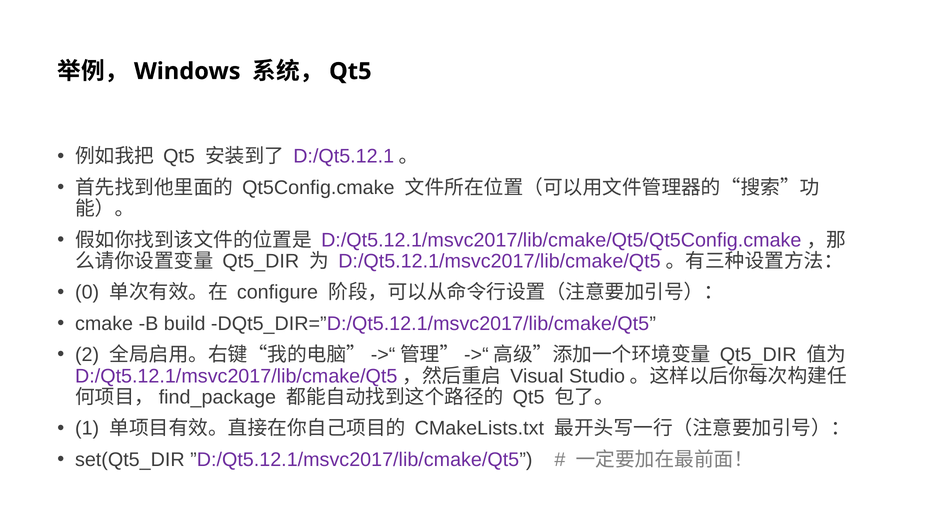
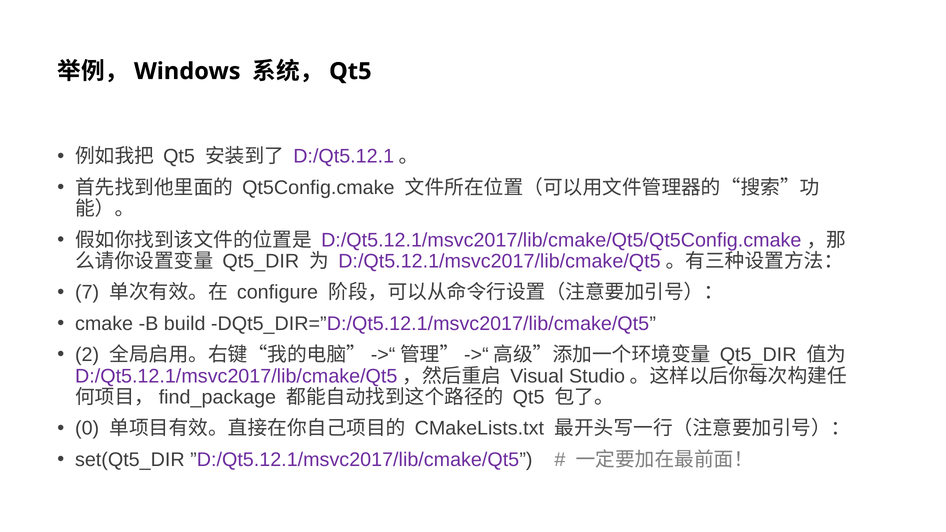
0: 0 -> 7
1: 1 -> 0
